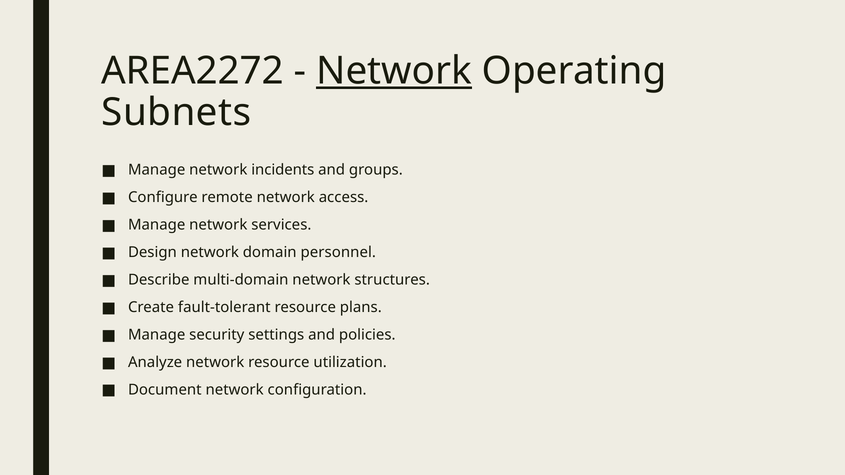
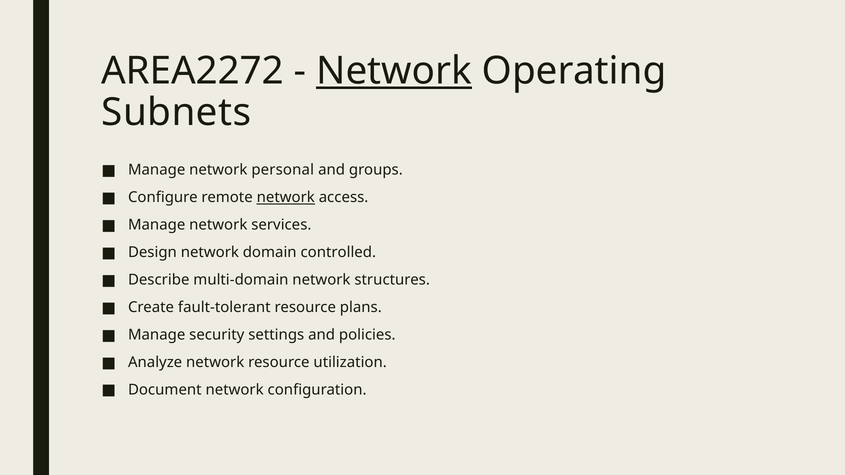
incidents: incidents -> personal
network at (286, 198) underline: none -> present
personnel: personnel -> controlled
